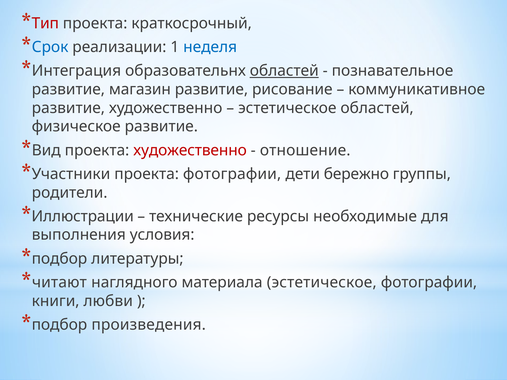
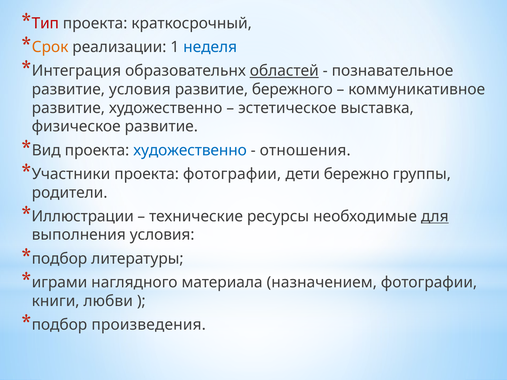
Срок colour: blue -> orange
развитие магазин: магазин -> условия
рисование: рисование -> бережного
эстетическое областей: областей -> выставка
художественно at (190, 150) colour: red -> blue
отношение: отношение -> отношения
для underline: none -> present
читают: читают -> играми
материала эстетическое: эстетическое -> назначением
